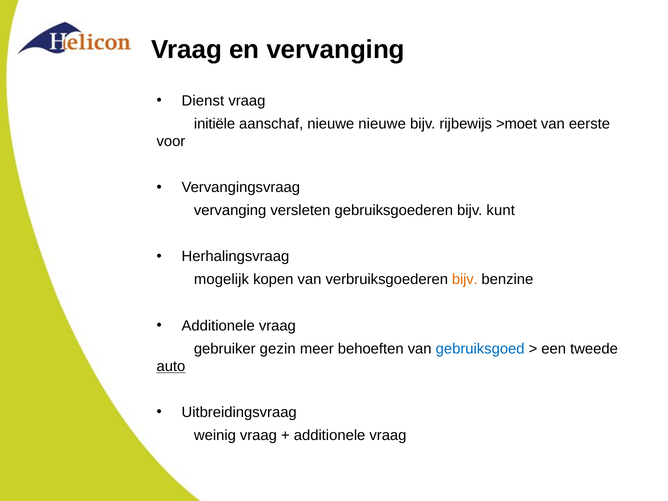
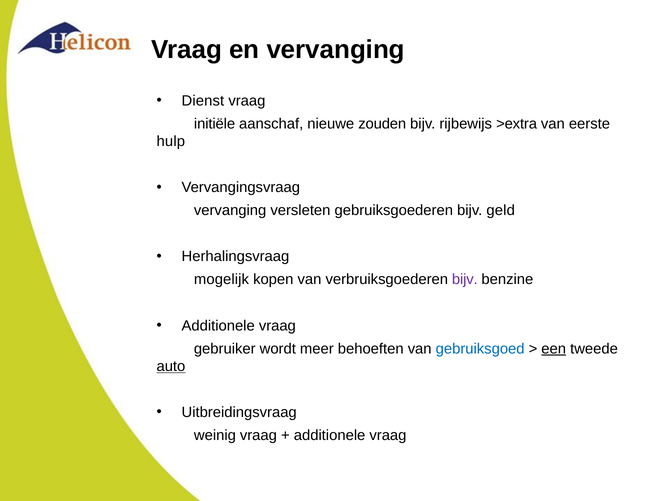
nieuwe nieuwe: nieuwe -> zouden
>moet: >moet -> >extra
voor: voor -> hulp
kunt: kunt -> geld
bijv at (465, 280) colour: orange -> purple
gezin: gezin -> wordt
een underline: none -> present
